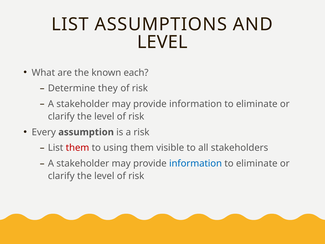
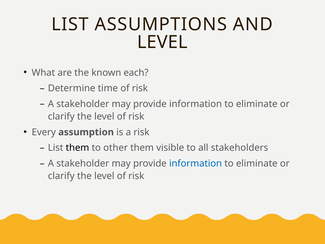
they: they -> time
them at (77, 148) colour: red -> black
using: using -> other
